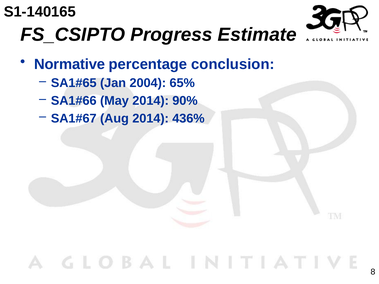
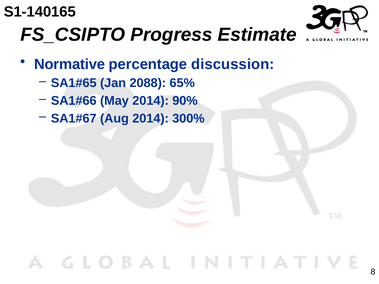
conclusion: conclusion -> discussion
2004: 2004 -> 2088
436%: 436% -> 300%
